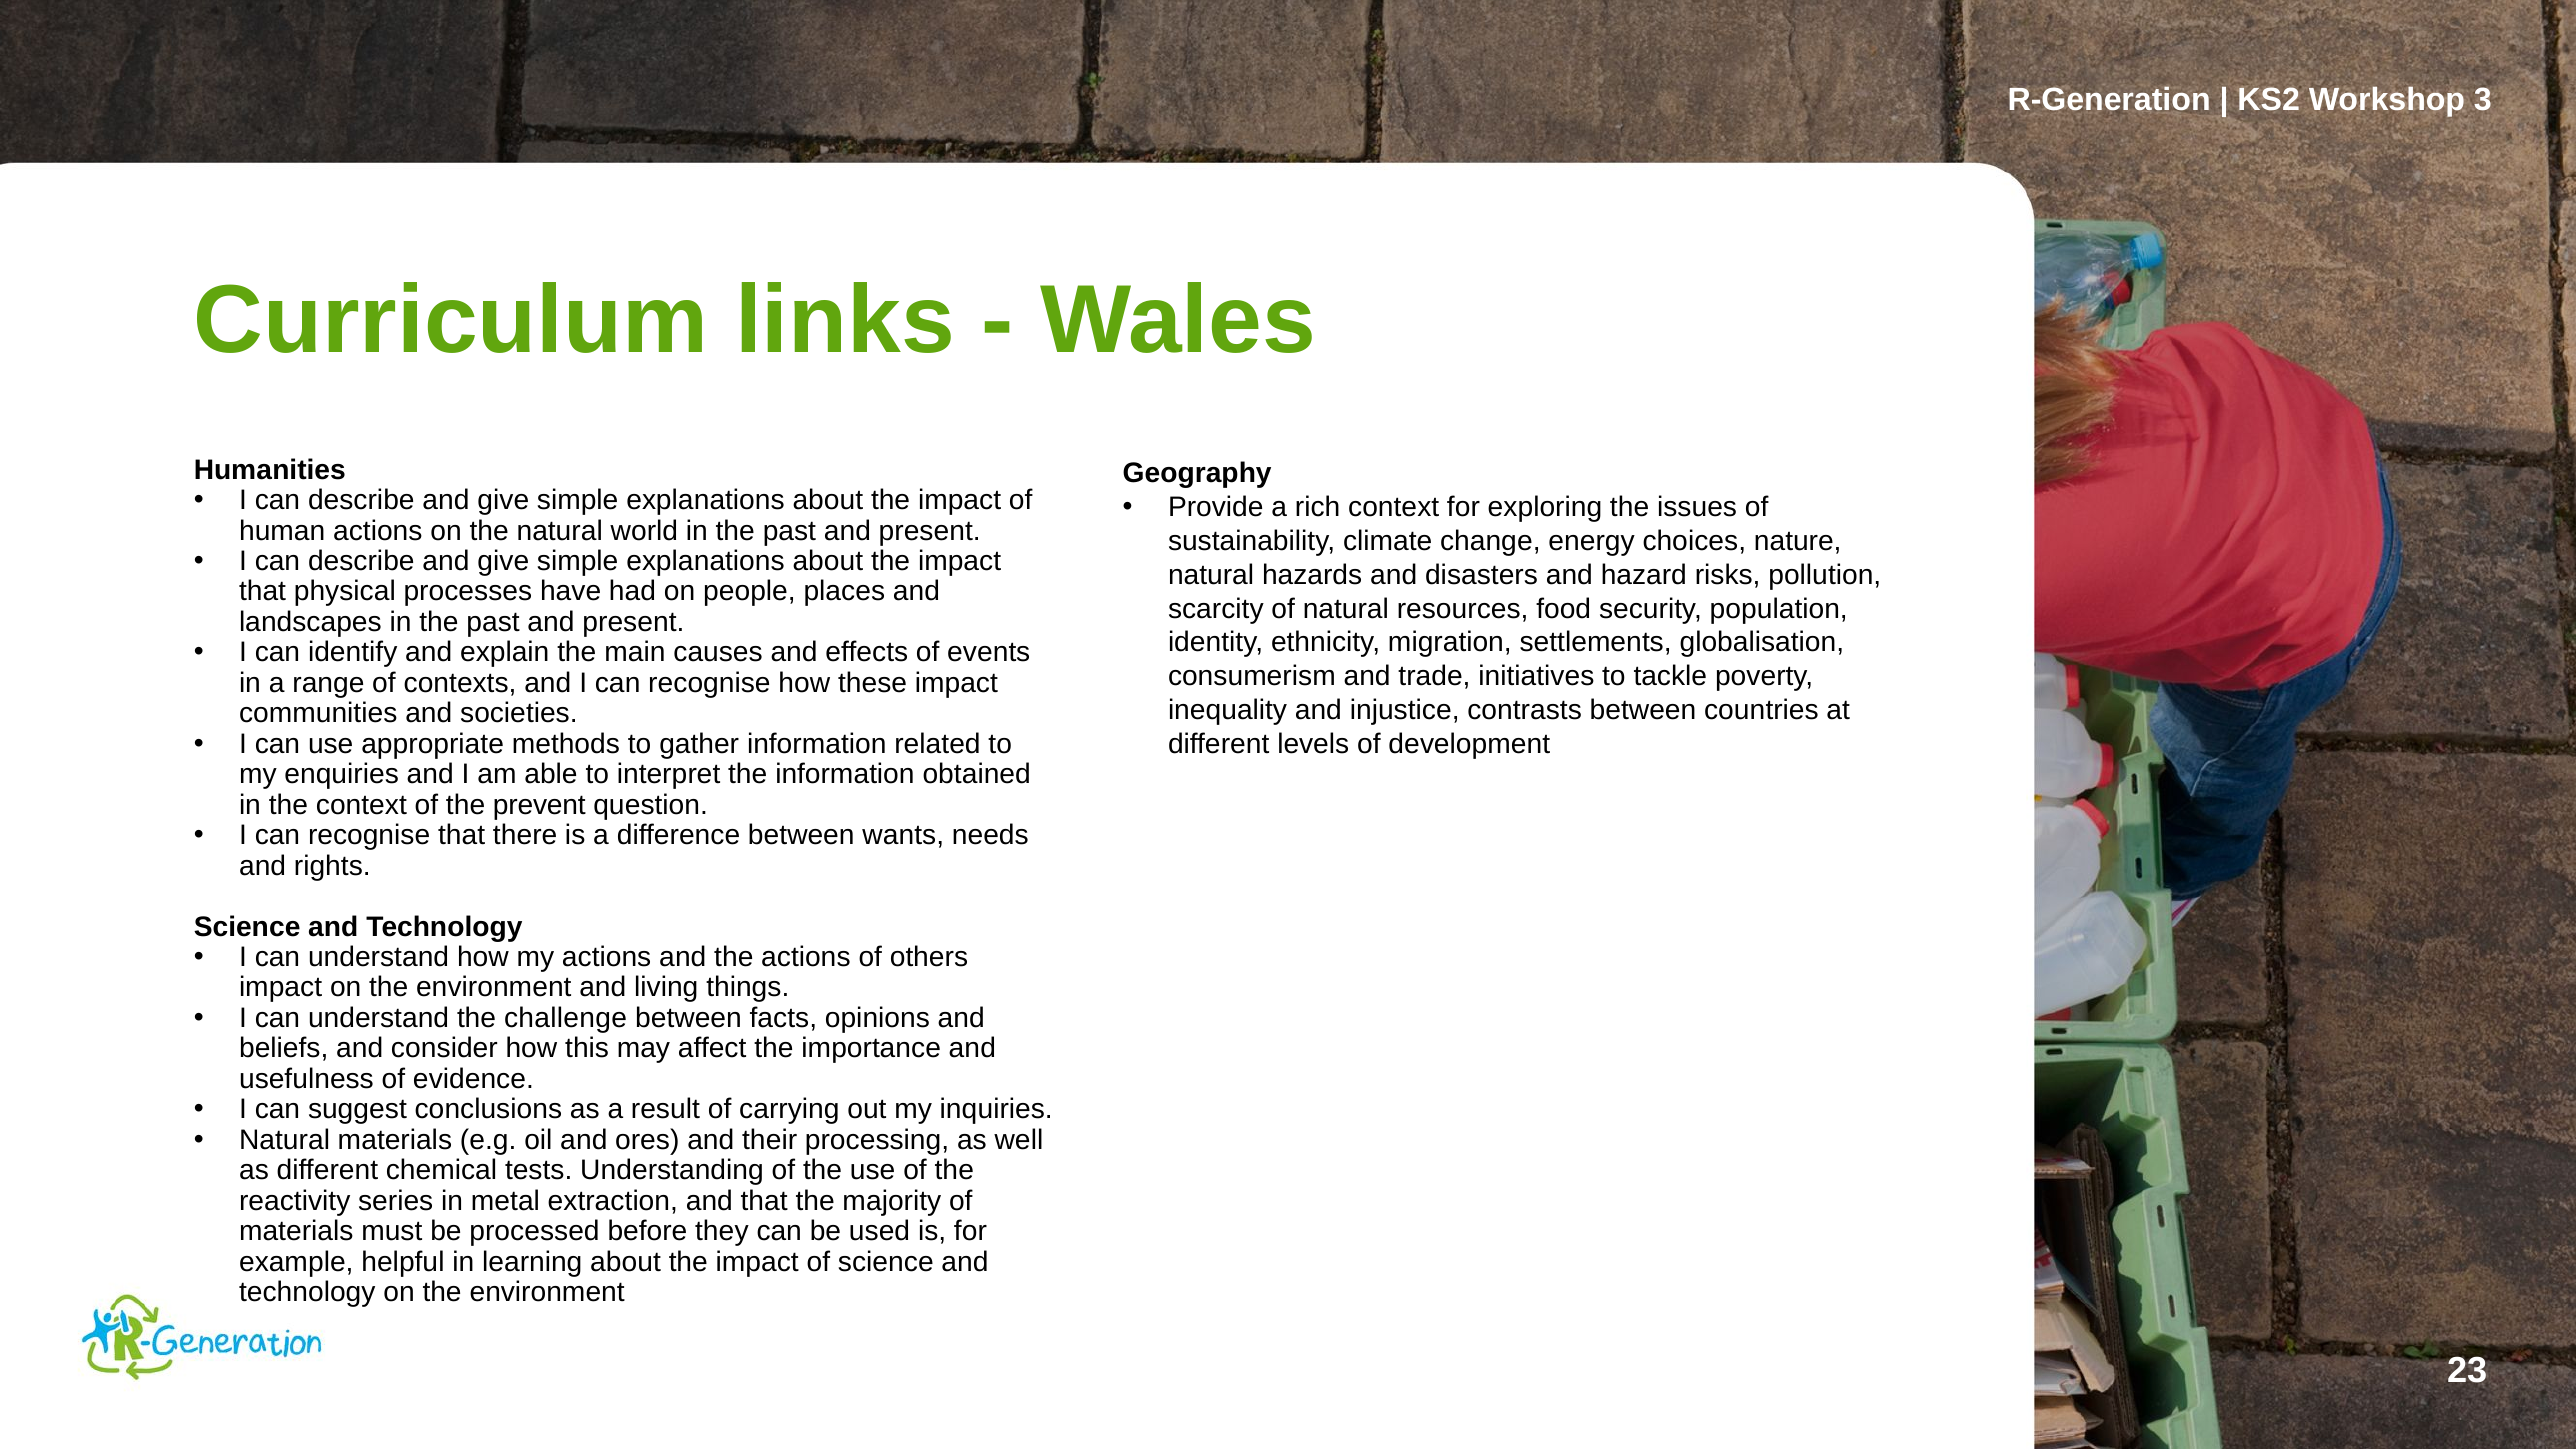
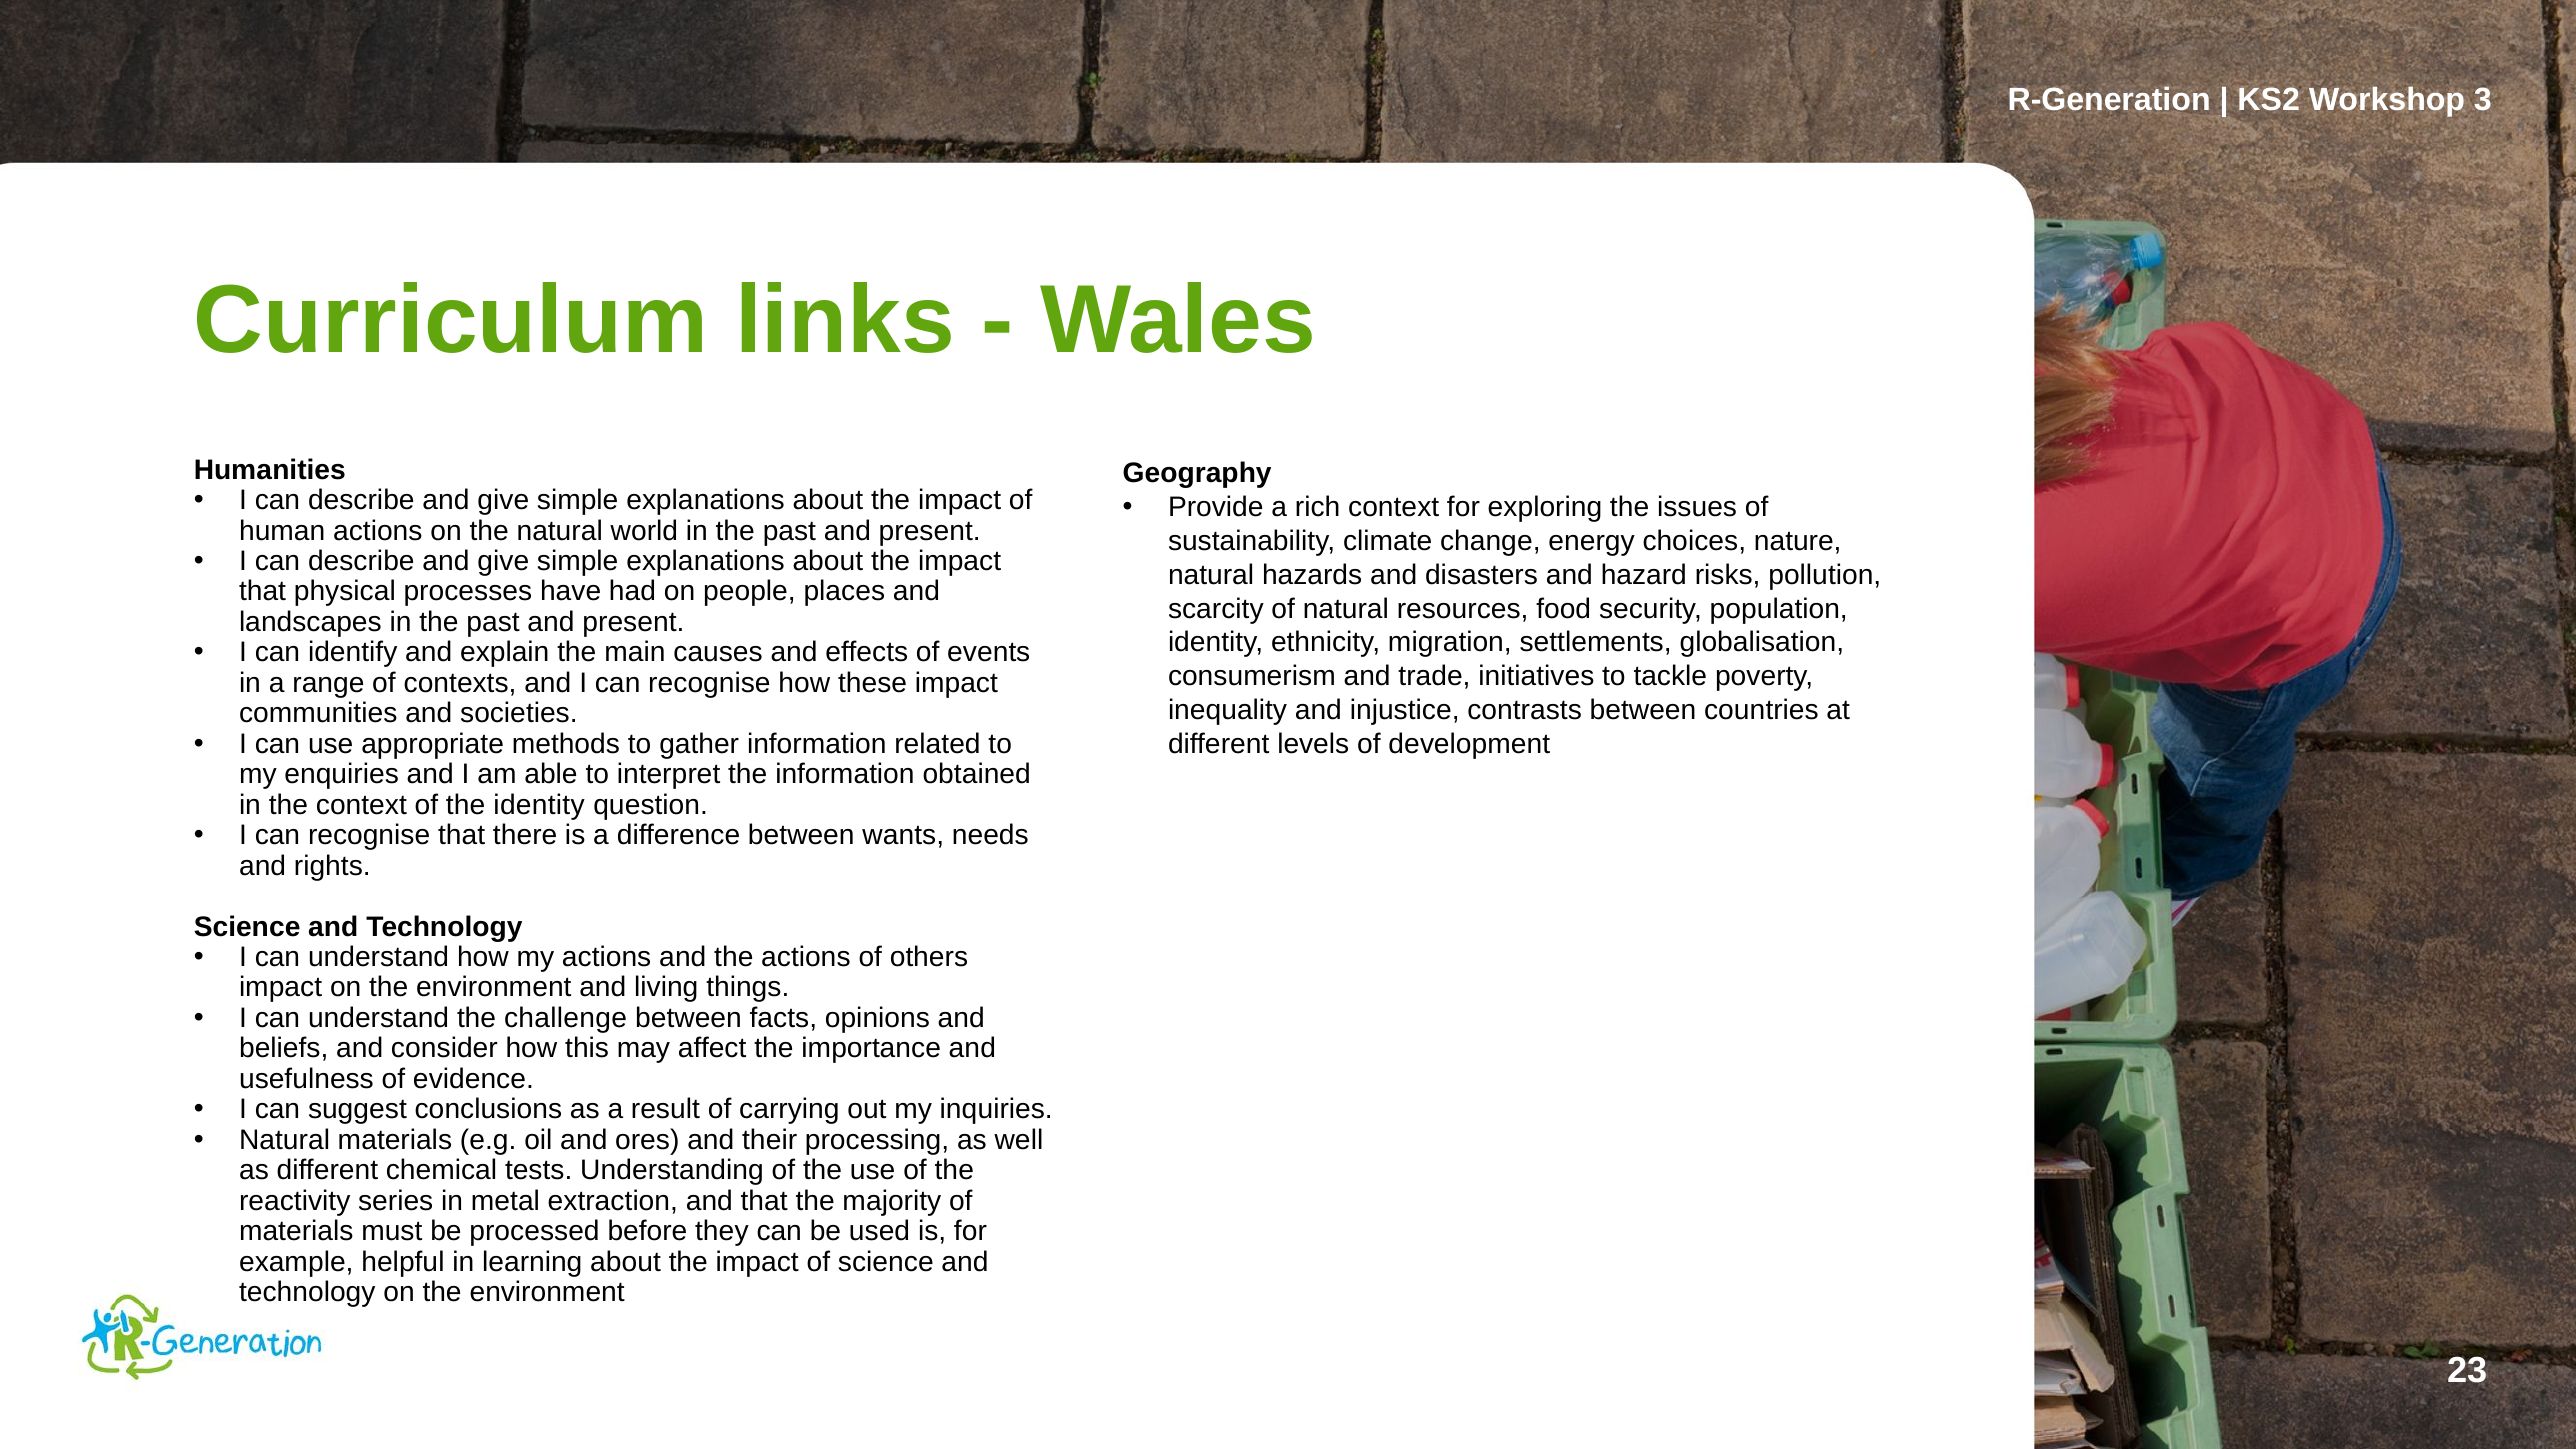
the prevent: prevent -> identity
